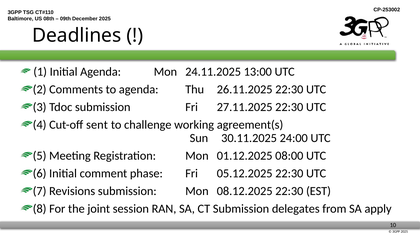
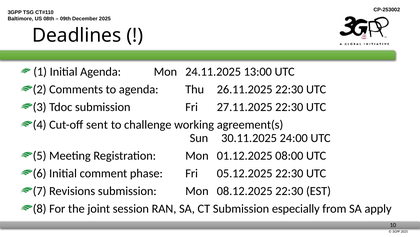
delegates: delegates -> especially
